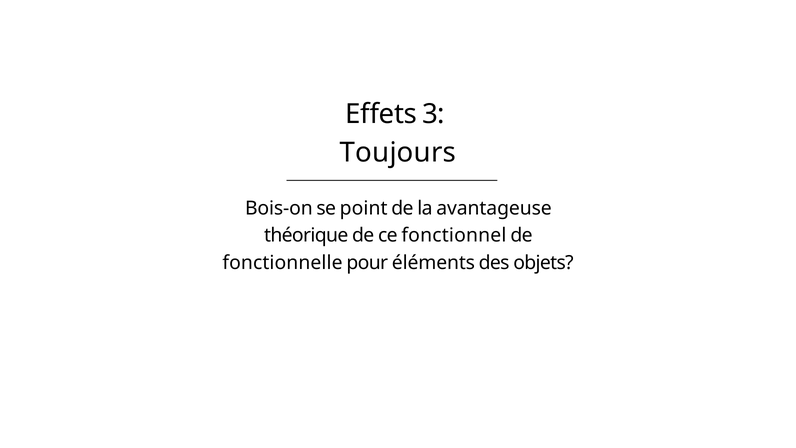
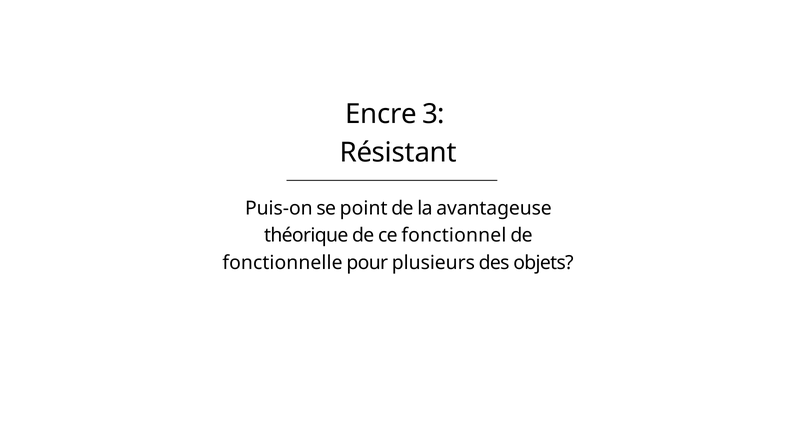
Effets: Effets -> Encre
Toujours: Toujours -> Résistant
Bois-on: Bois-on -> Puis-on
éléments: éléments -> plusieurs
